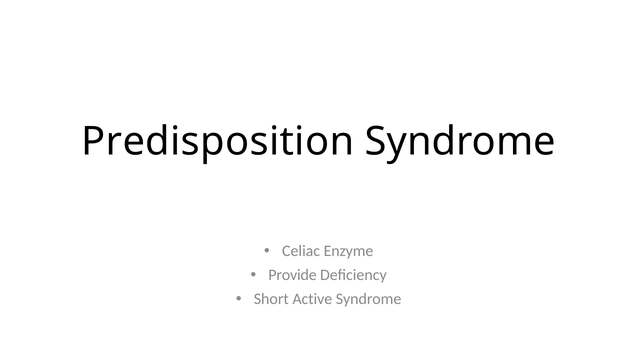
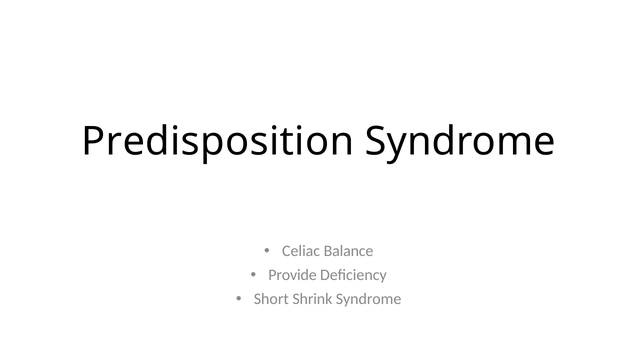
Enzyme: Enzyme -> Balance
Active: Active -> Shrink
